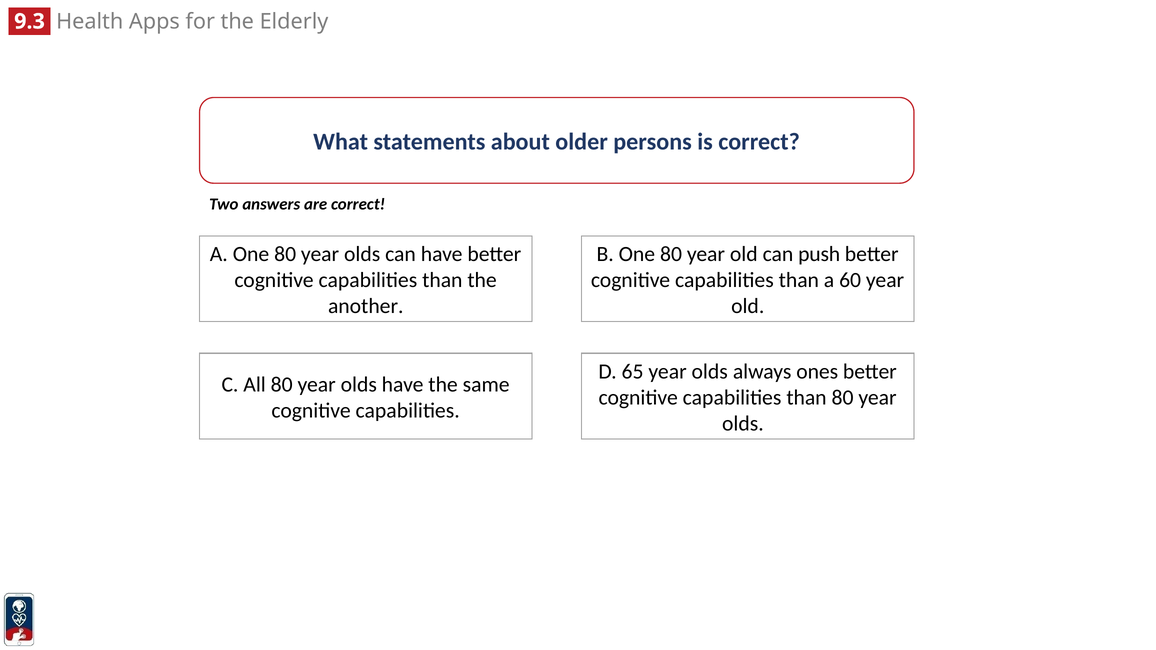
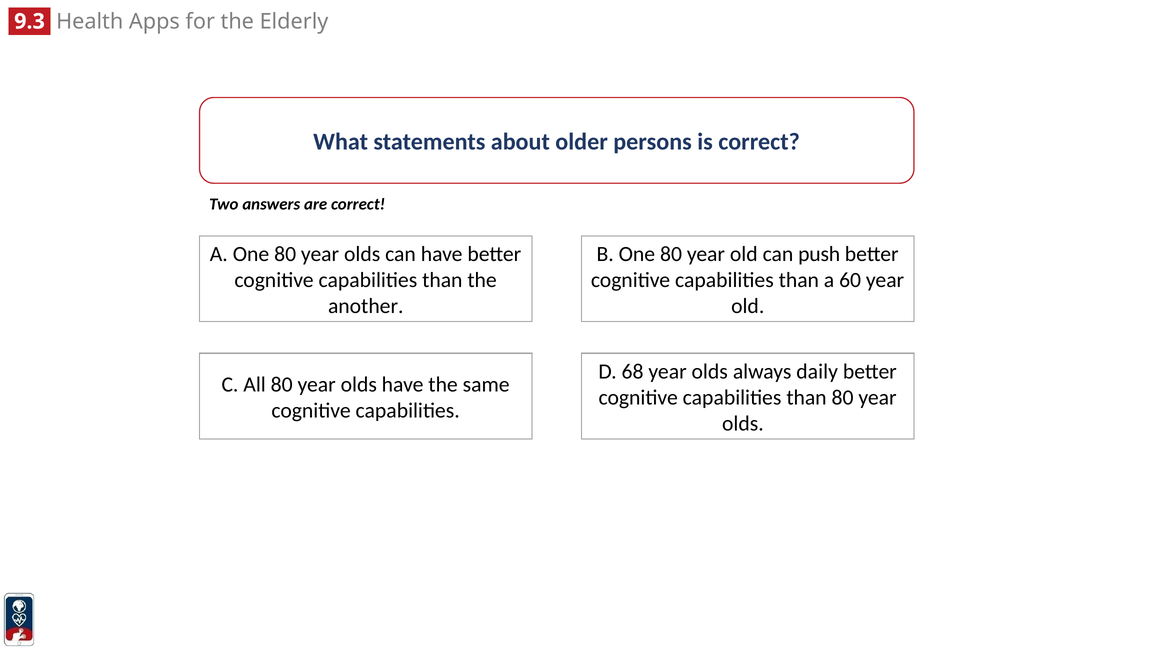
65: 65 -> 68
ones: ones -> daily
